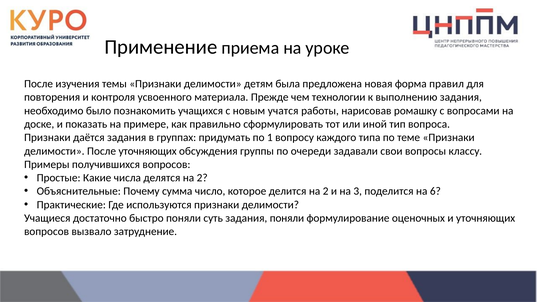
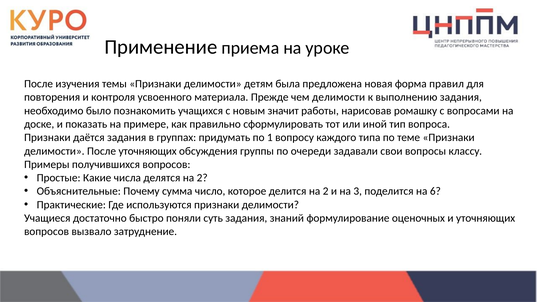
чем технологии: технологии -> делимости
учатся: учатся -> значит
задания поняли: поняли -> знаний
